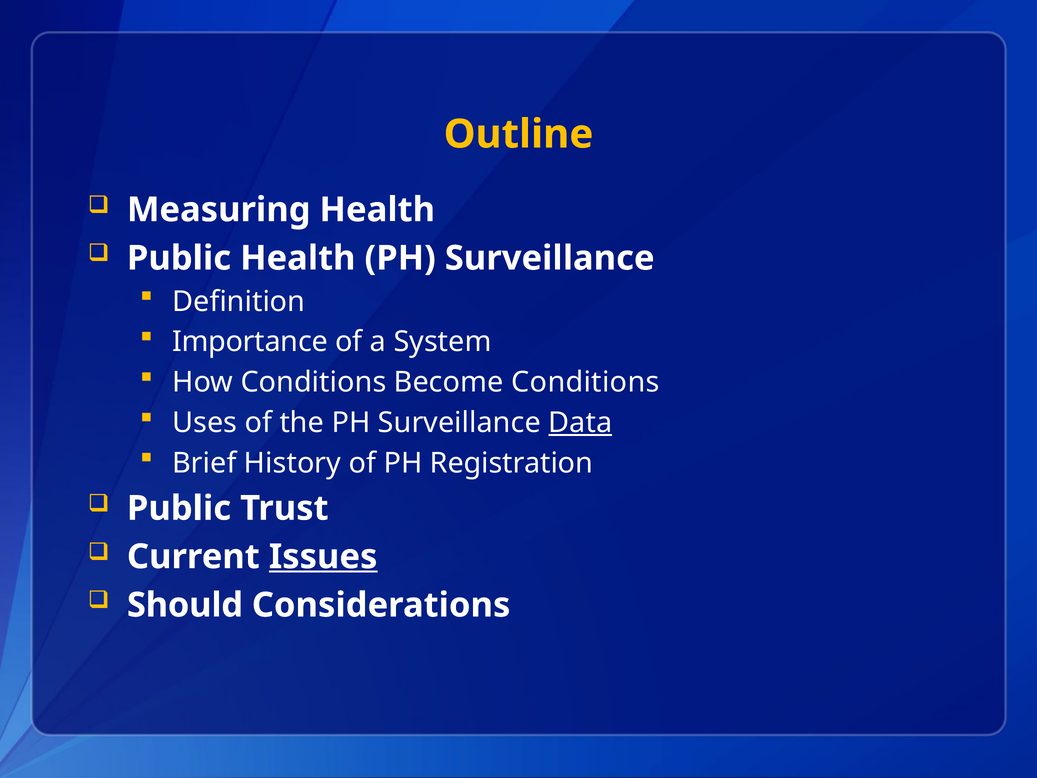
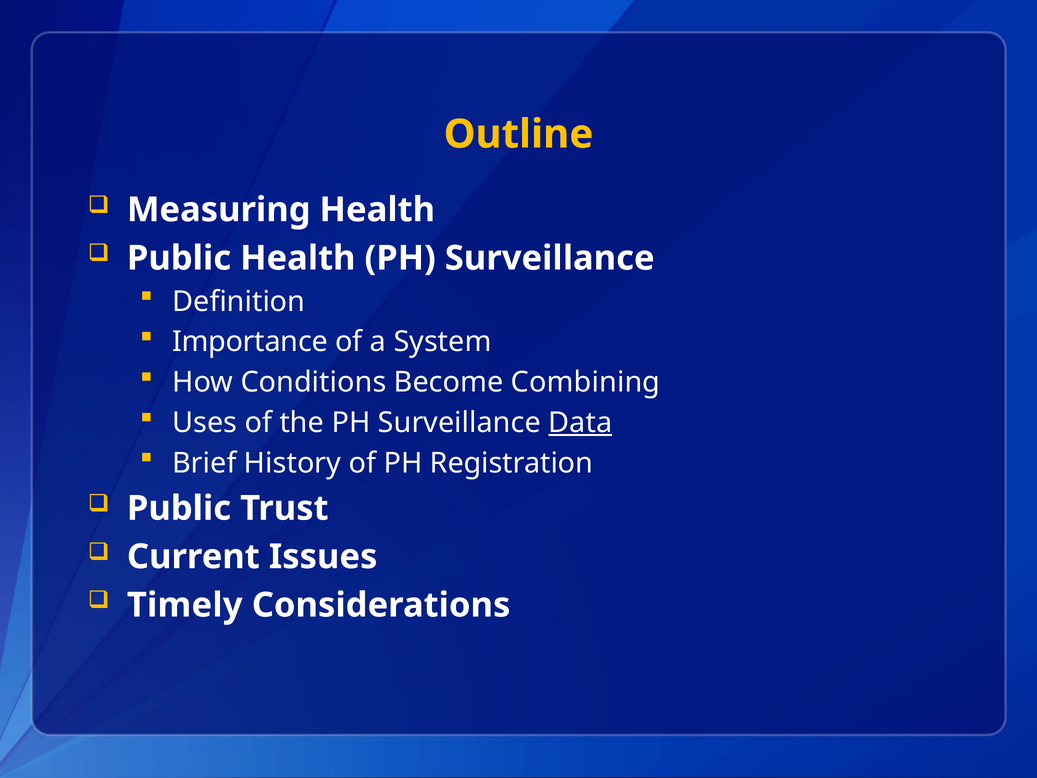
Become Conditions: Conditions -> Combining
Issues underline: present -> none
Should: Should -> Timely
